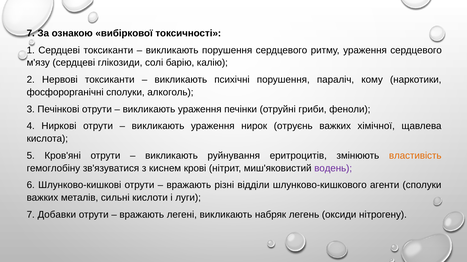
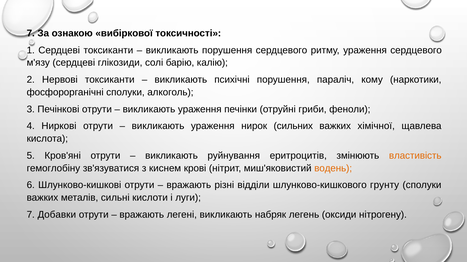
отруєнь: отруєнь -> сильних
водень colour: purple -> orange
агенти: агенти -> грунту
